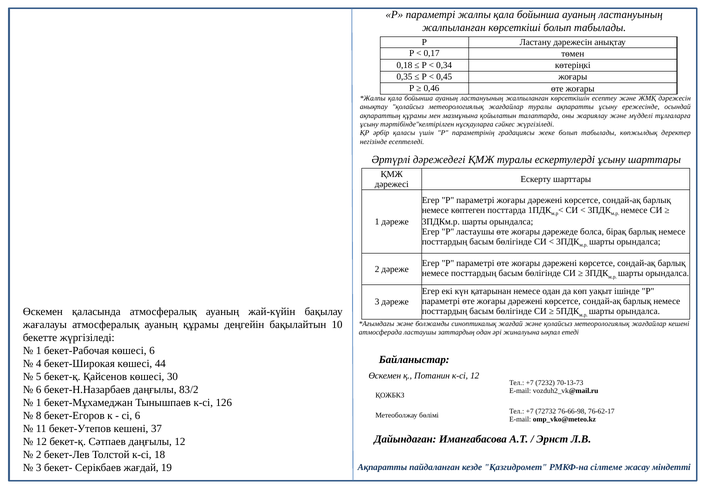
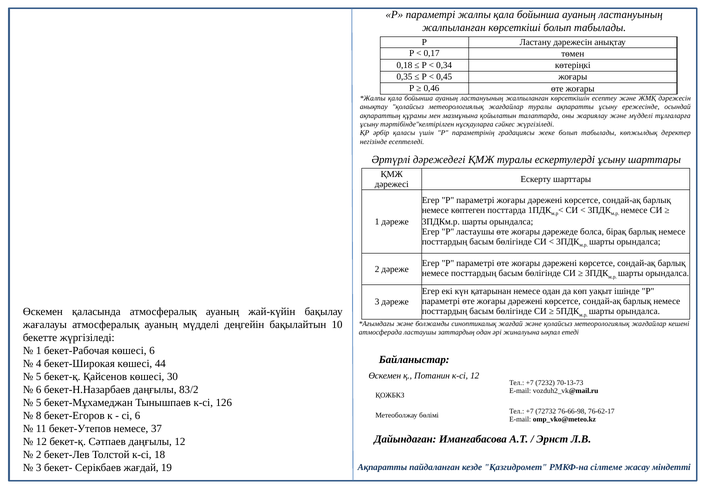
ауаның құрамы: құрамы -> мүдделі
1 at (39, 403): 1 -> 5
бекет-Утепов кешені: кешені -> немесе
